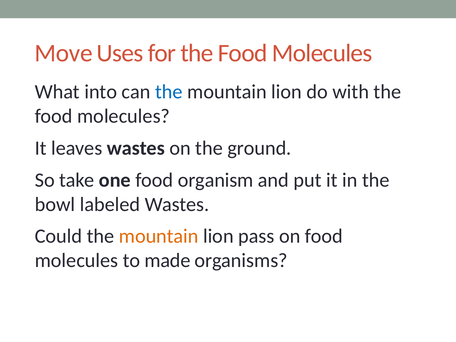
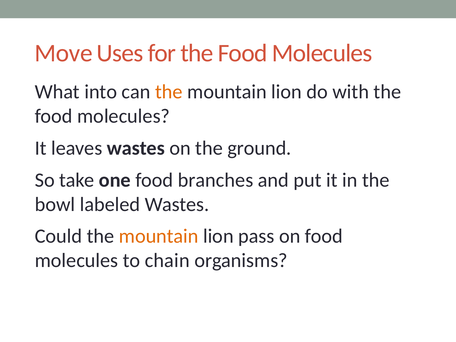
the at (169, 92) colour: blue -> orange
organism: organism -> branches
made: made -> chain
